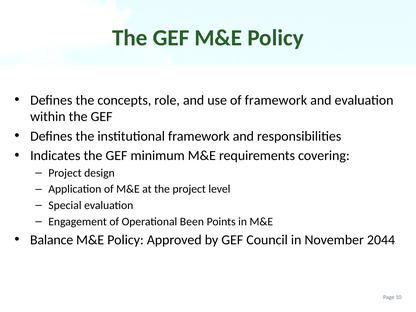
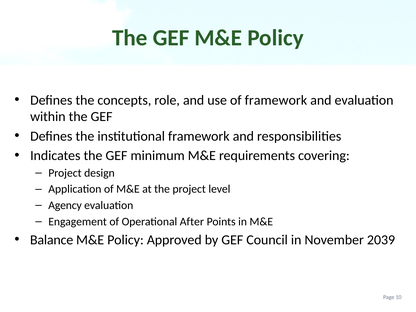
Special: Special -> Agency
Been: Been -> After
2044: 2044 -> 2039
